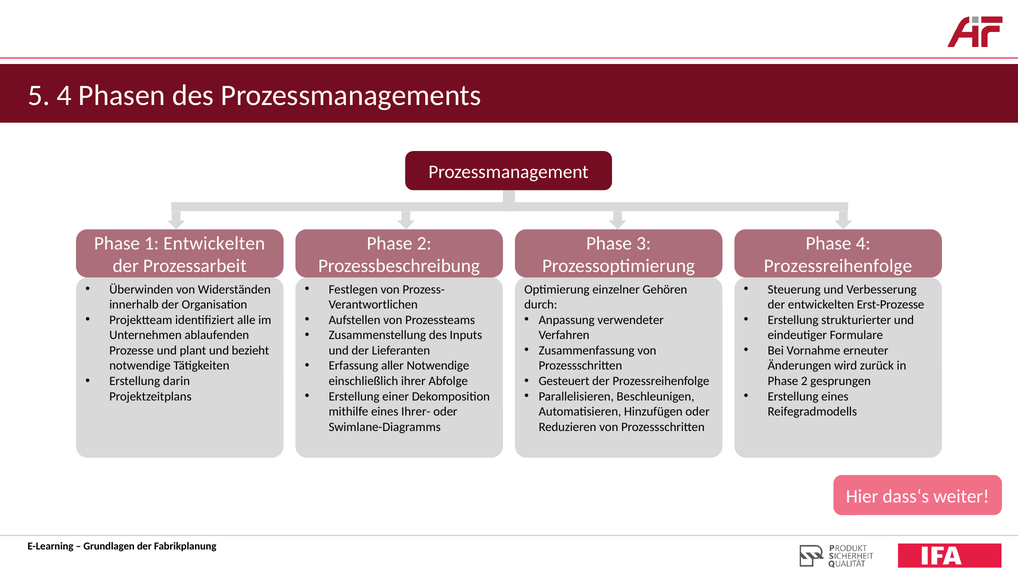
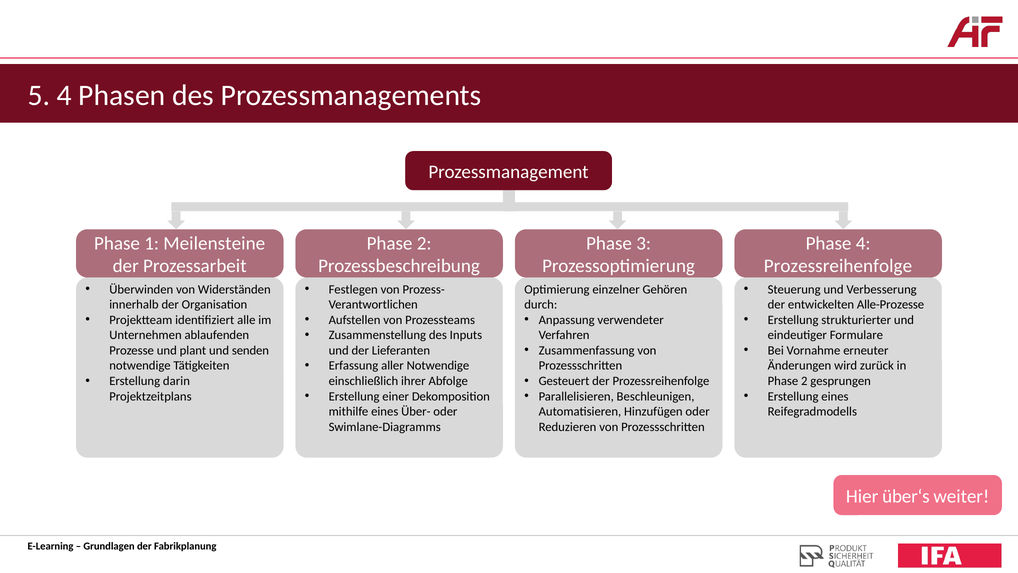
1 Entwickelten: Entwickelten -> Meilensteine
Erst-Prozesse: Erst-Prozesse -> Alle-Prozesse
bezieht: bezieht -> senden
Ihrer-: Ihrer- -> Über-
dass‘s: dass‘s -> über‘s
